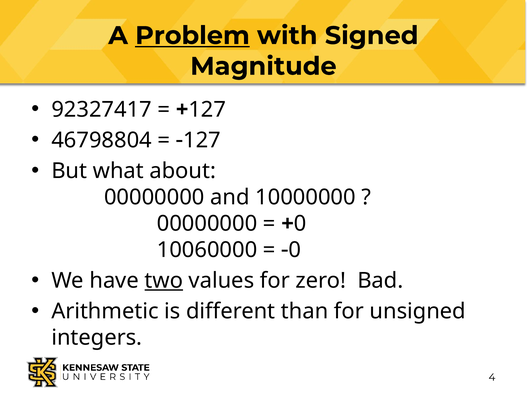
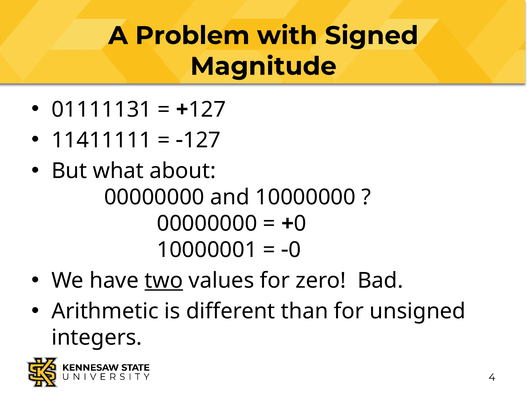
Problem underline: present -> none
92327417: 92327417 -> 01111131
46798804: 46798804 -> 11411111
10060000: 10060000 -> 10000001
